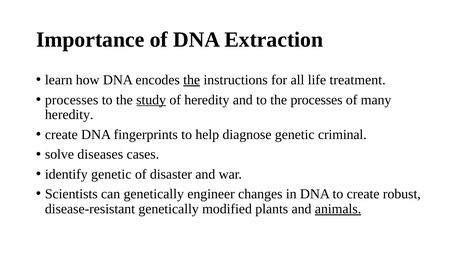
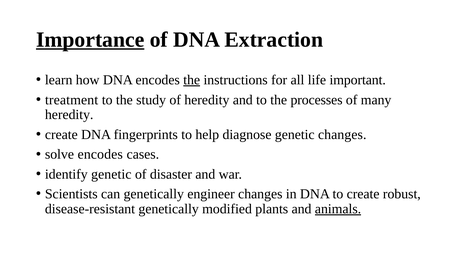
Importance underline: none -> present
treatment: treatment -> important
processes at (72, 100): processes -> treatment
study underline: present -> none
genetic criminal: criminal -> changes
solve diseases: diseases -> encodes
